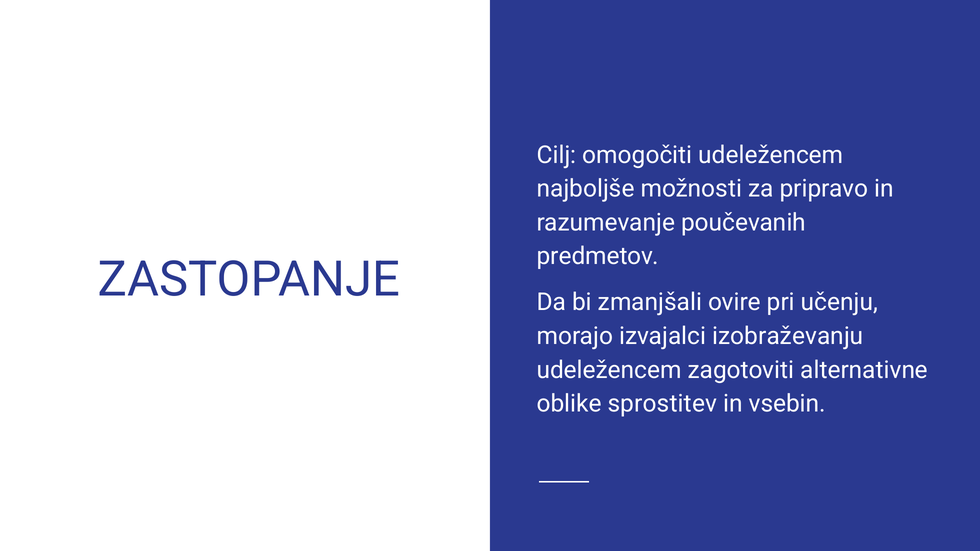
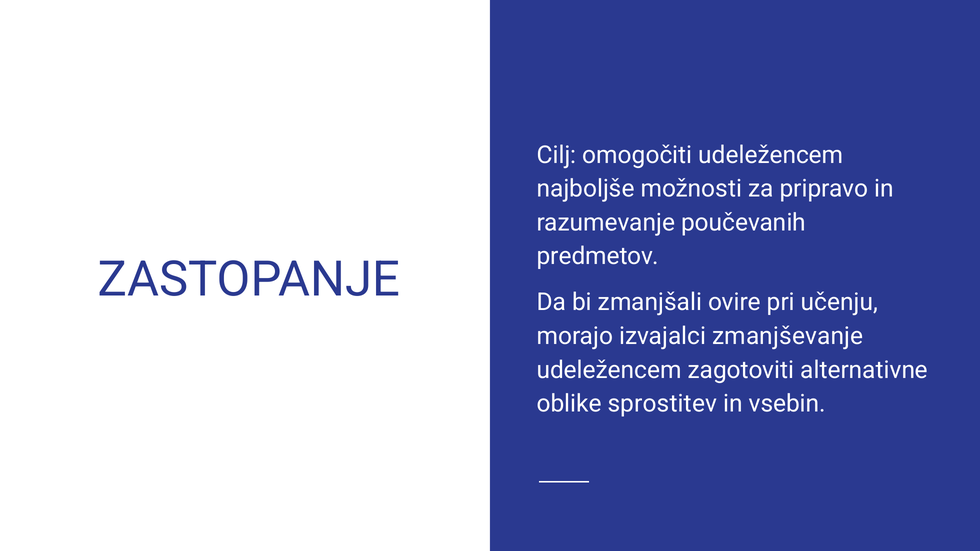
izobraževanju: izobraževanju -> zmanjševanje
